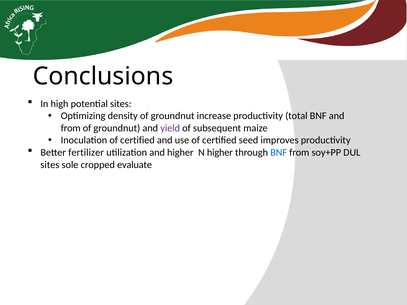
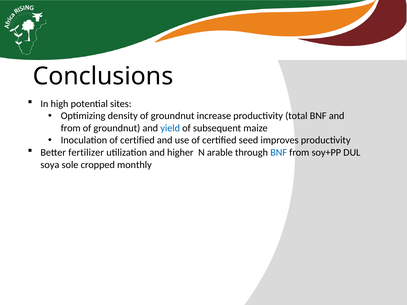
yield colour: purple -> blue
N higher: higher -> arable
sites at (50, 165): sites -> soya
evaluate: evaluate -> monthly
